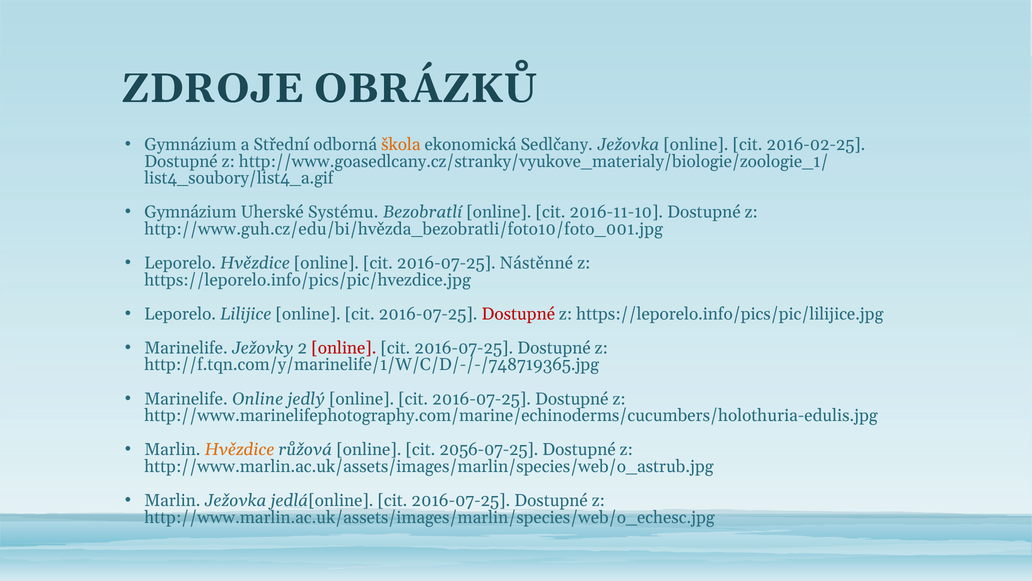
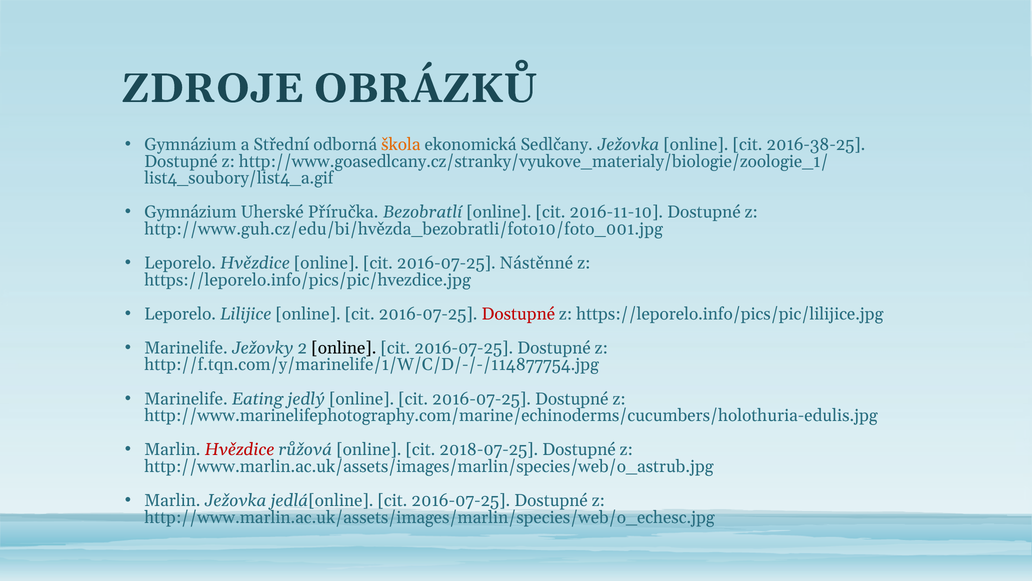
2016-02-25: 2016-02-25 -> 2016-38-25
Systému: Systému -> Příručka
online at (344, 348) colour: red -> black
http://f.tqn.com/y/marinelife/1/W/C/D/-/-/748719365.jpg: http://f.tqn.com/y/marinelife/1/W/C/D/-/-/748719365.jpg -> http://f.tqn.com/y/marinelife/1/W/C/D/-/-/114877754.jpg
Marinelife Online: Online -> Eating
Hvězdice at (240, 449) colour: orange -> red
2056-07-25: 2056-07-25 -> 2018-07-25
